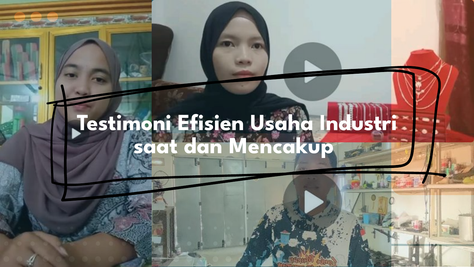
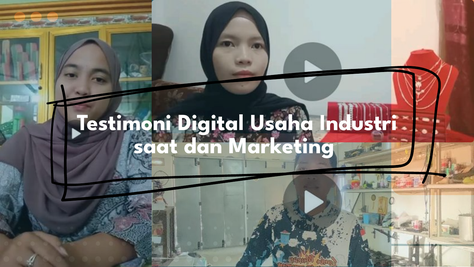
Efisien: Efisien -> Digital
Mencakup: Mencakup -> Marketing
